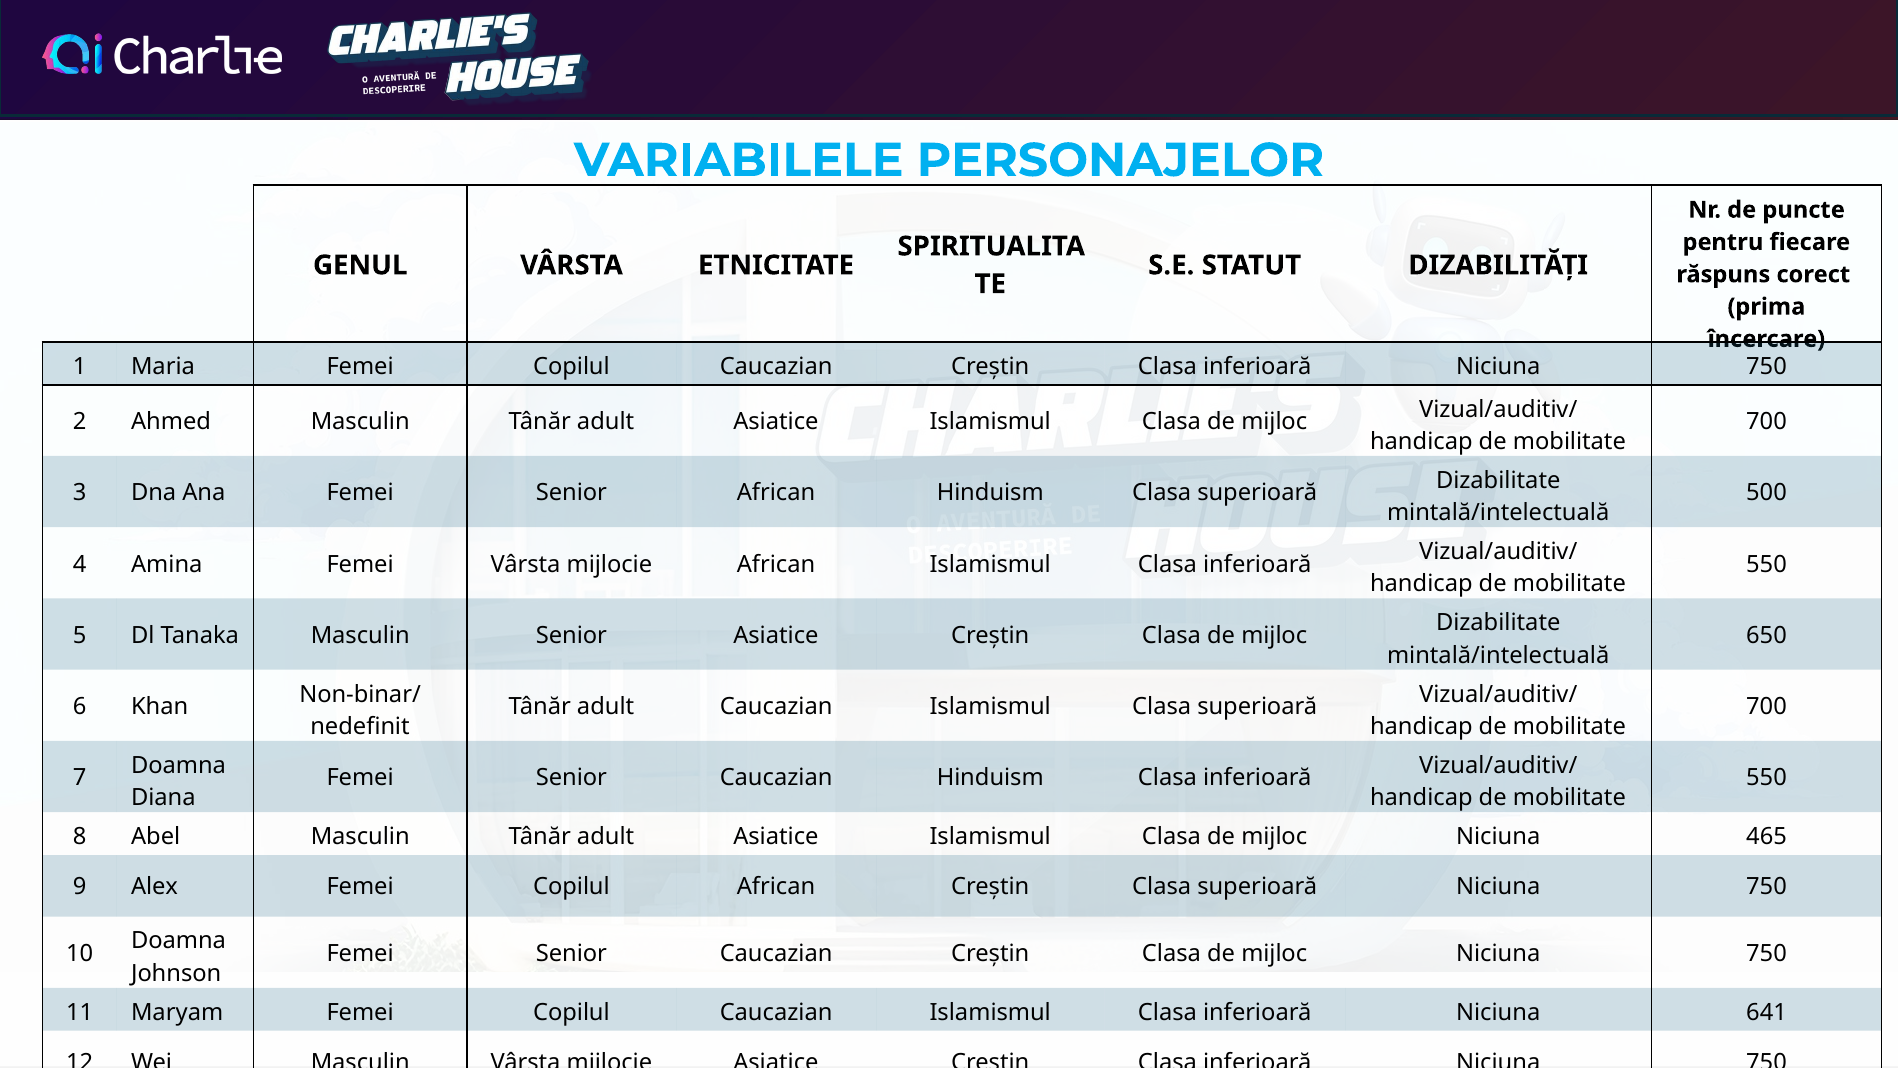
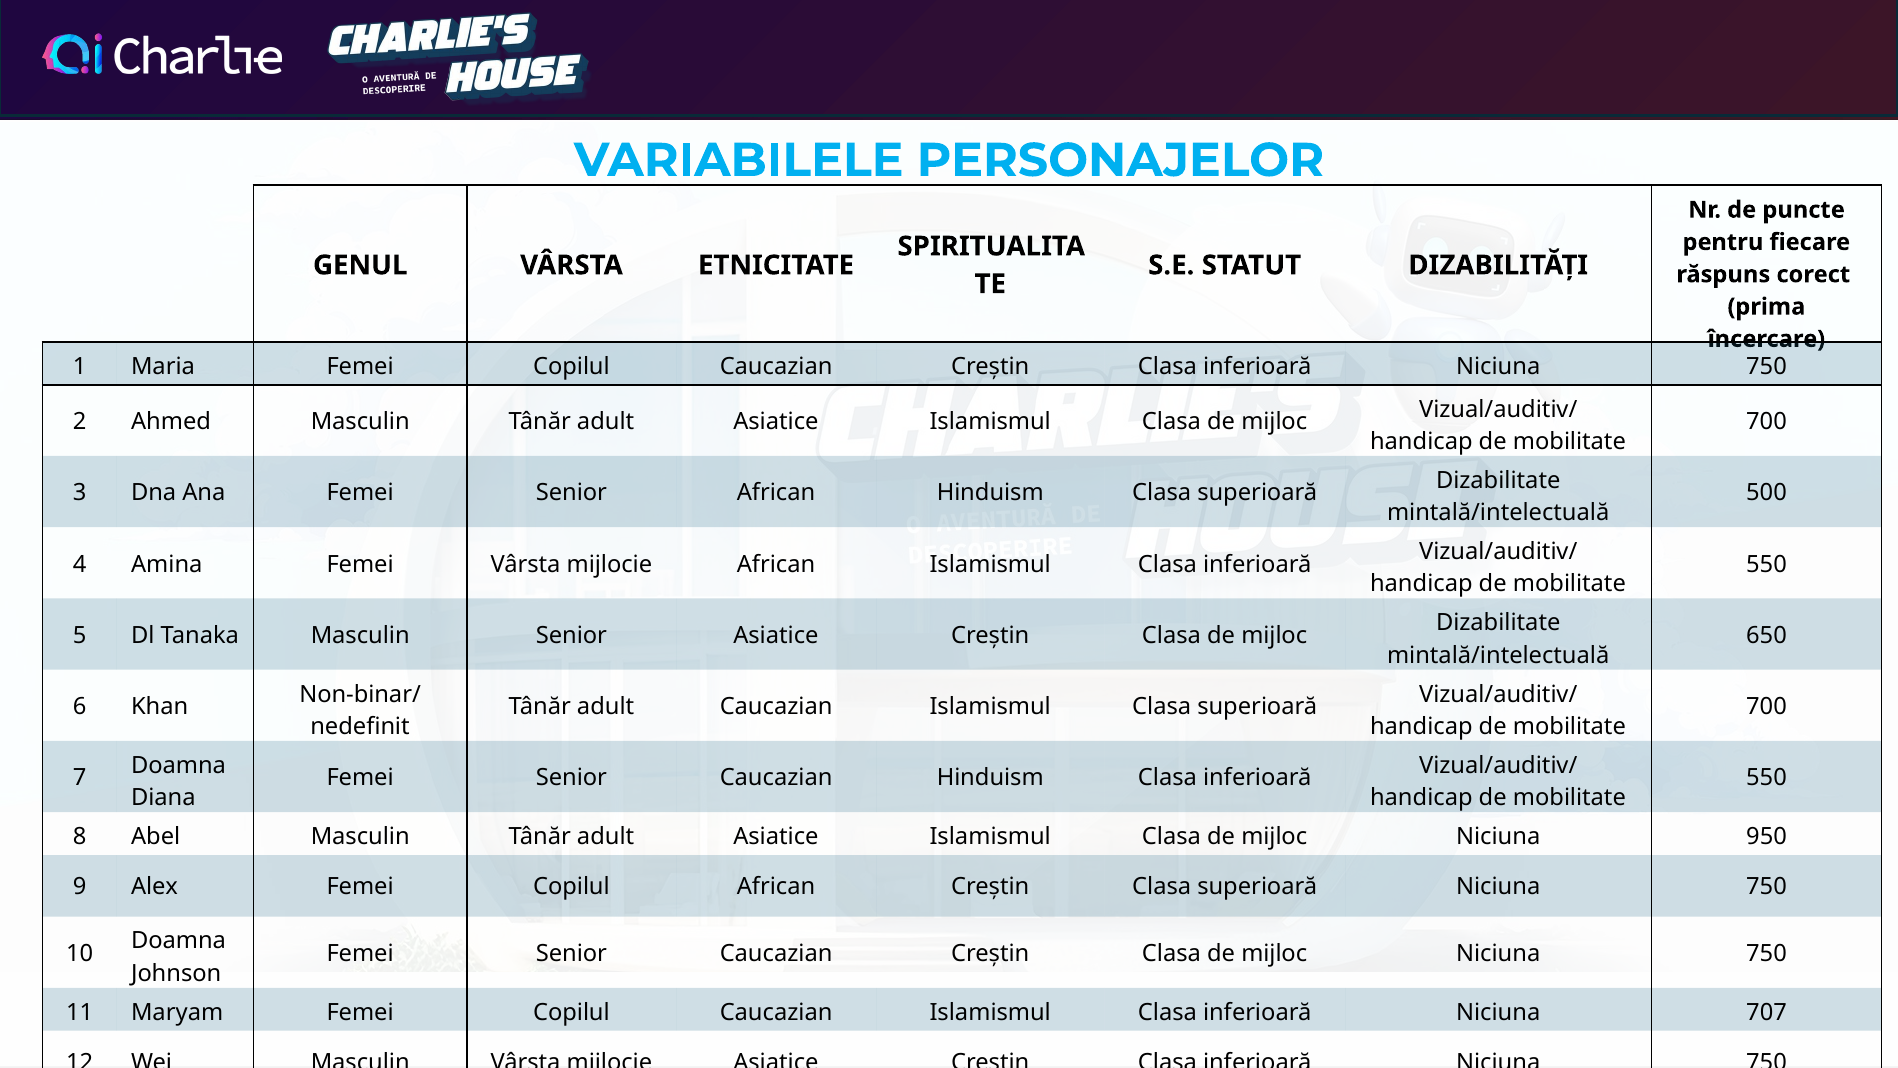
465: 465 -> 950
641: 641 -> 707
